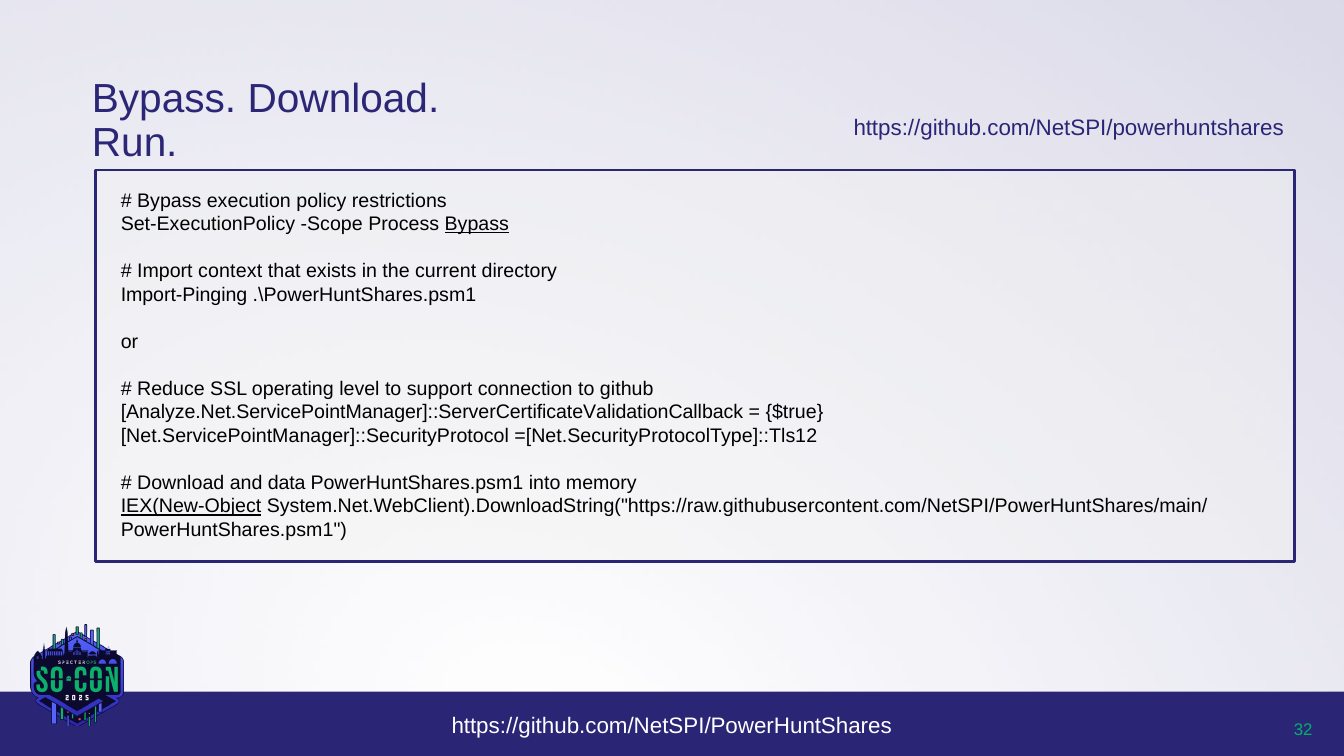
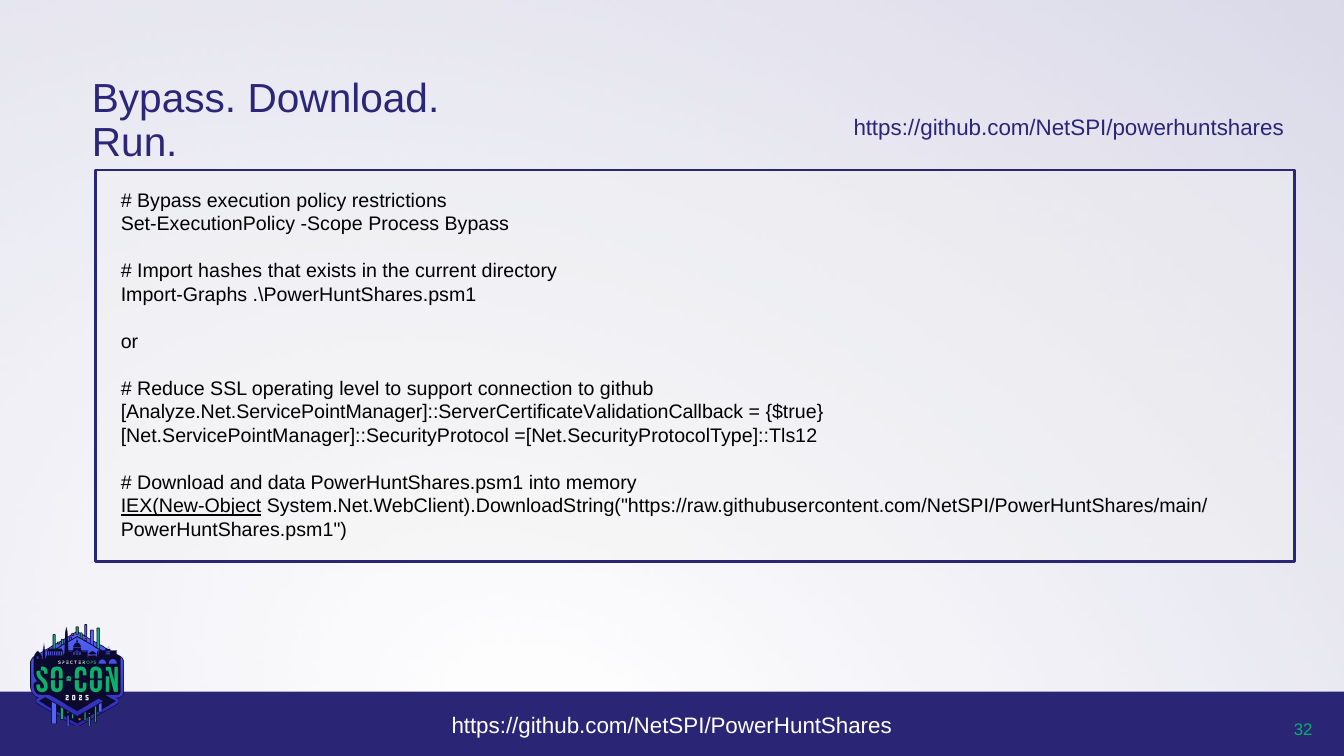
Bypass at (477, 224) underline: present -> none
context: context -> hashes
Import-Pinging: Import-Pinging -> Import-Graphs
